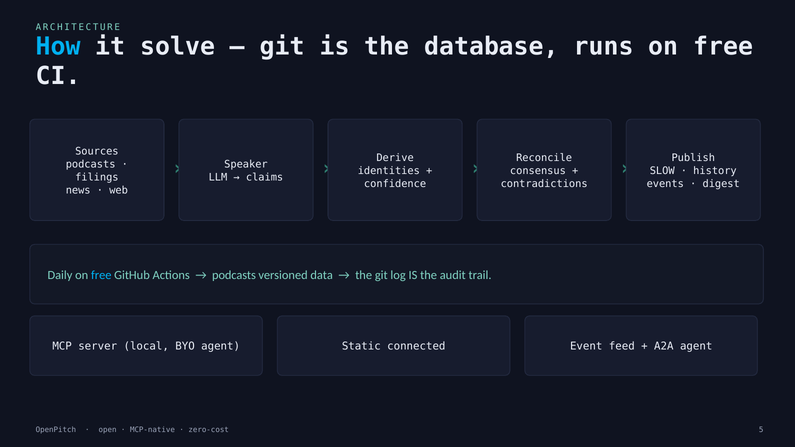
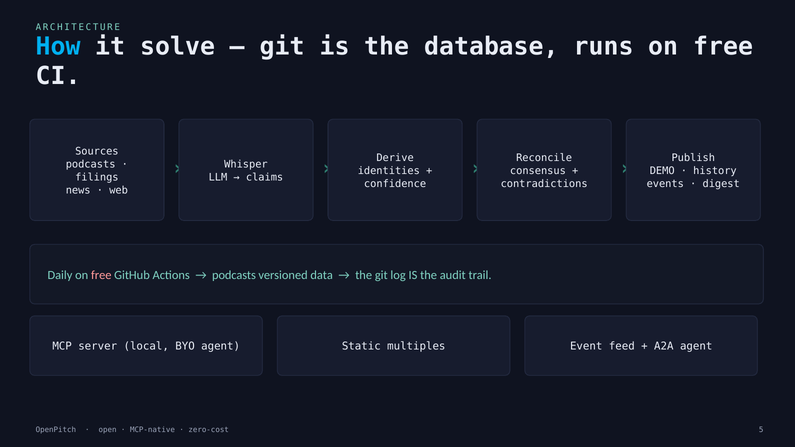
Speaker: Speaker -> Whisper
SLOW: SLOW -> DEMO
free at (101, 275) colour: light blue -> pink
connected: connected -> multiples
